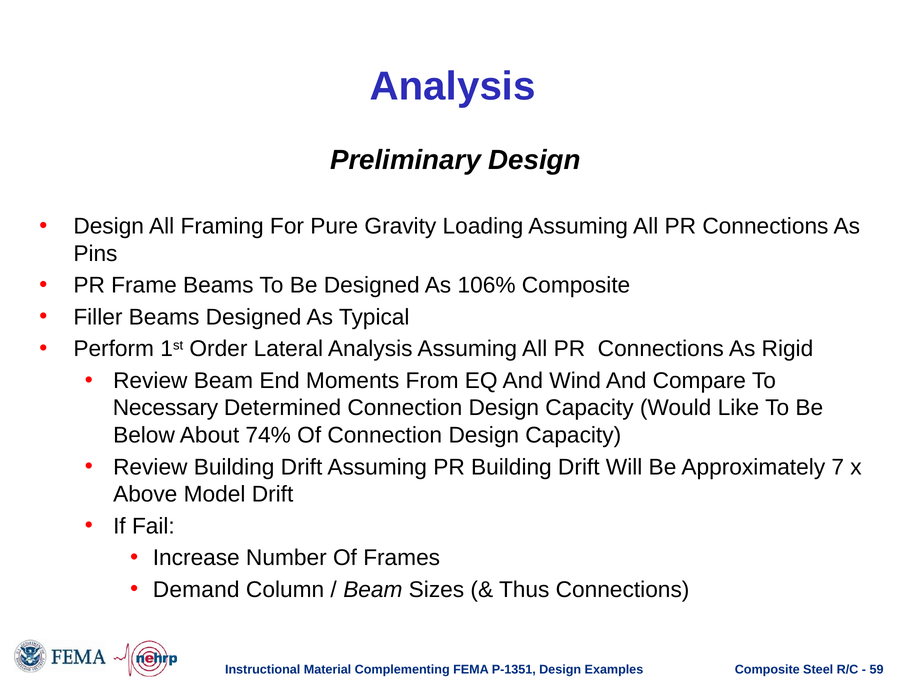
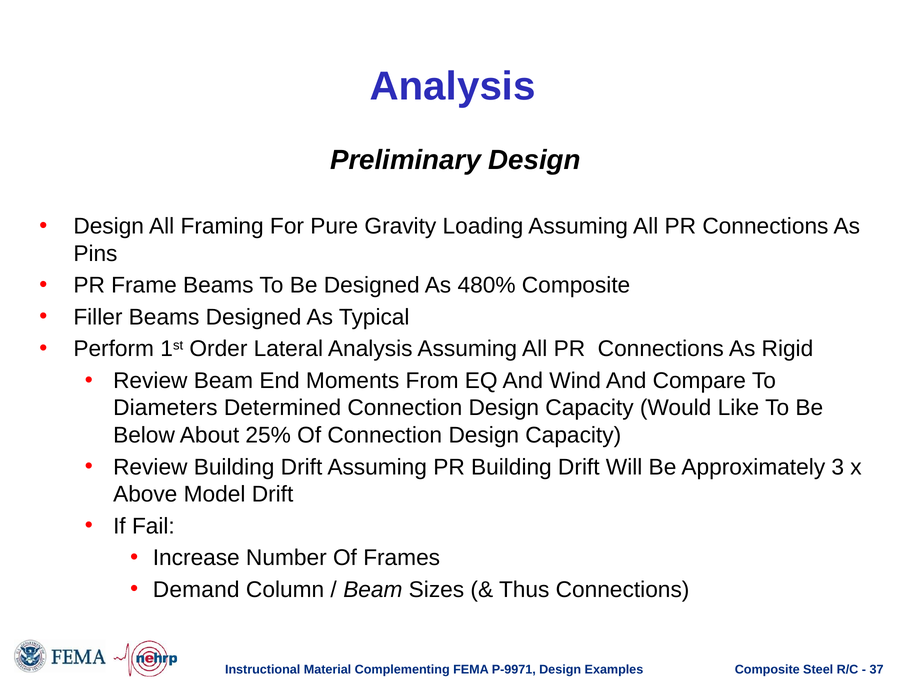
106%: 106% -> 480%
Necessary: Necessary -> Diameters
74%: 74% -> 25%
7: 7 -> 3
P-1351: P-1351 -> P-9971
59: 59 -> 37
